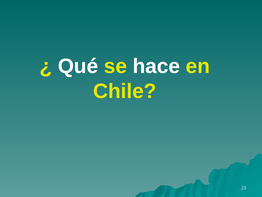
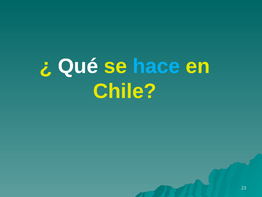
hace colour: white -> light blue
